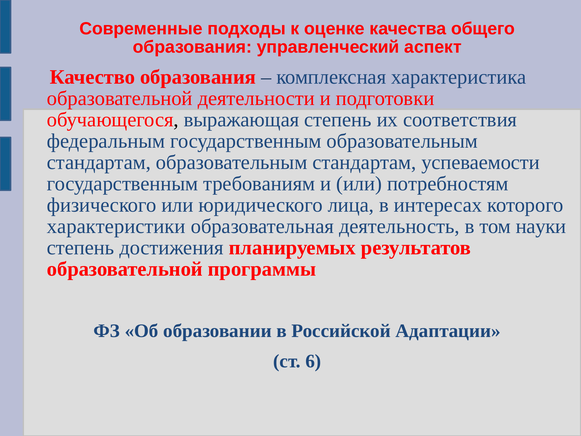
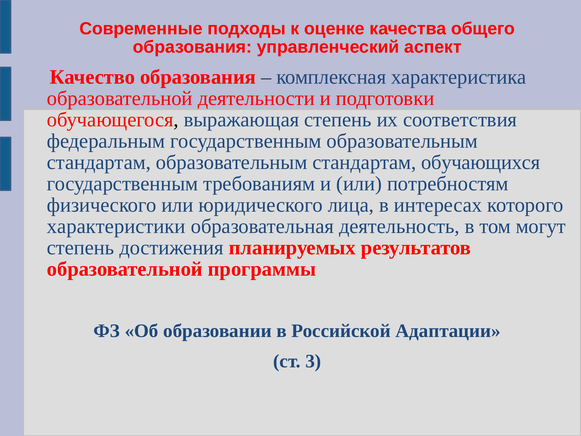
успеваемости: успеваемости -> обучающихся
науки: науки -> могут
6: 6 -> 3
